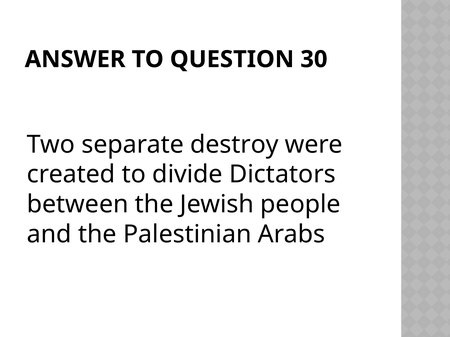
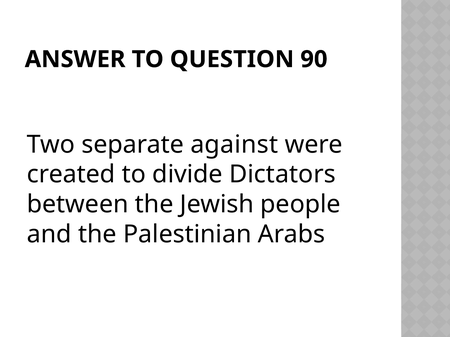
30: 30 -> 90
destroy: destroy -> against
